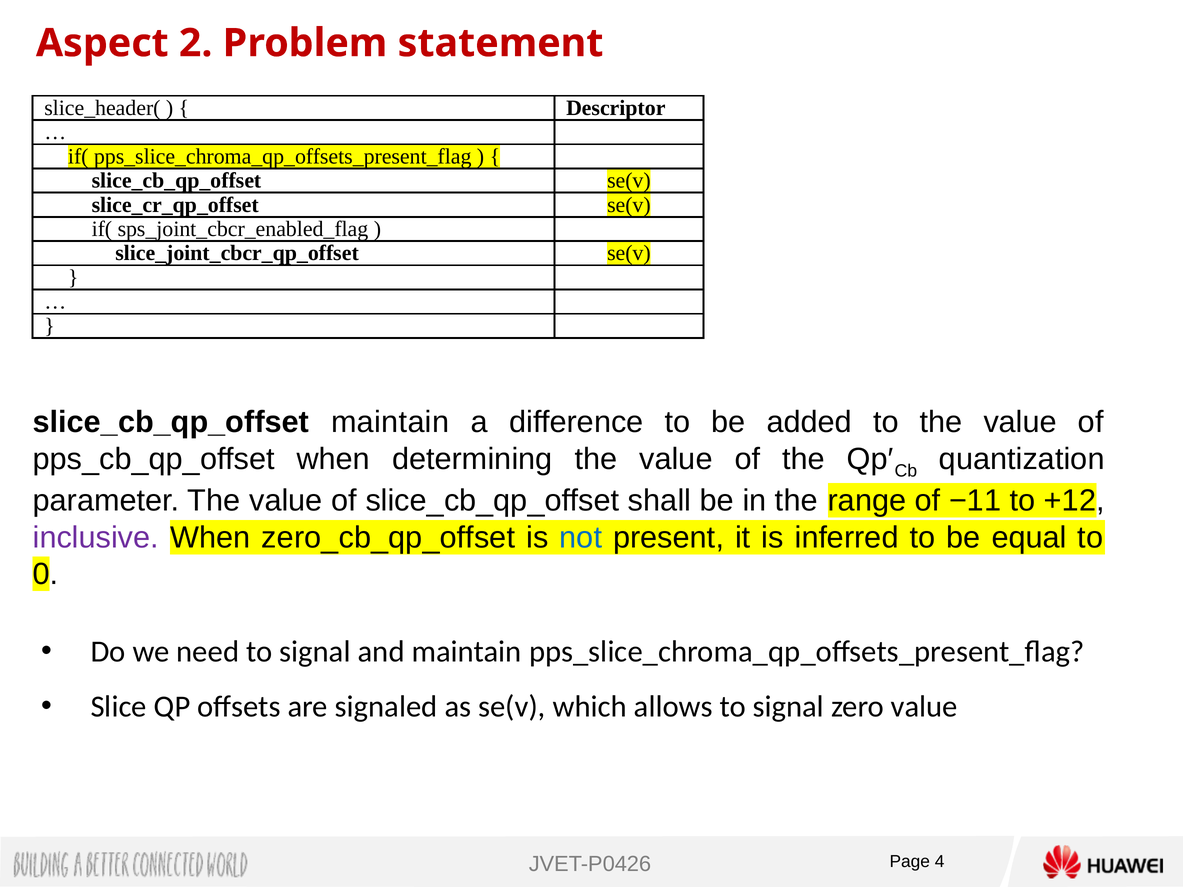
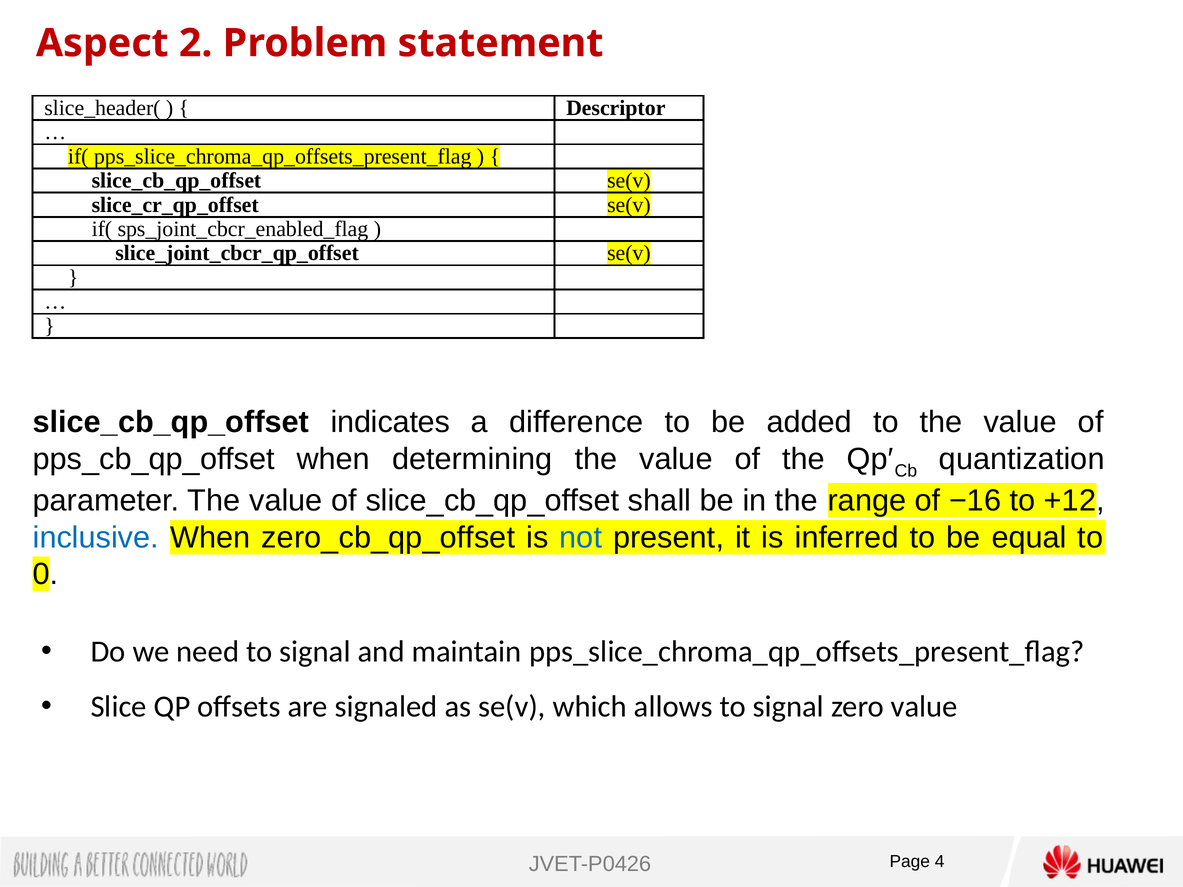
slice_cb_qp_offset maintain: maintain -> indicates
−11: −11 -> −16
inclusive colour: purple -> blue
